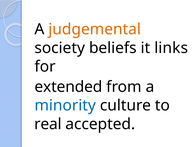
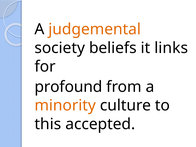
extended: extended -> profound
minority colour: blue -> orange
real: real -> this
